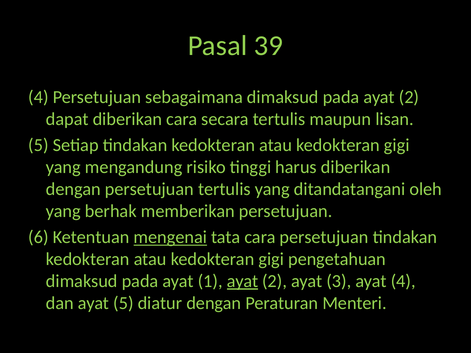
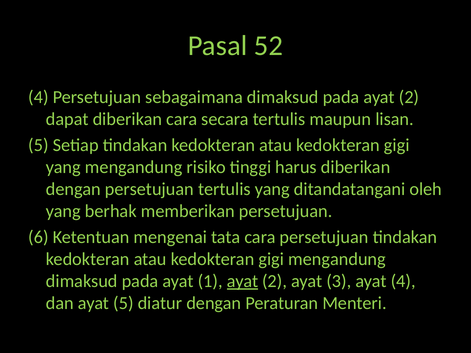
39: 39 -> 52
mengenai underline: present -> none
gigi pengetahuan: pengetahuan -> mengandung
